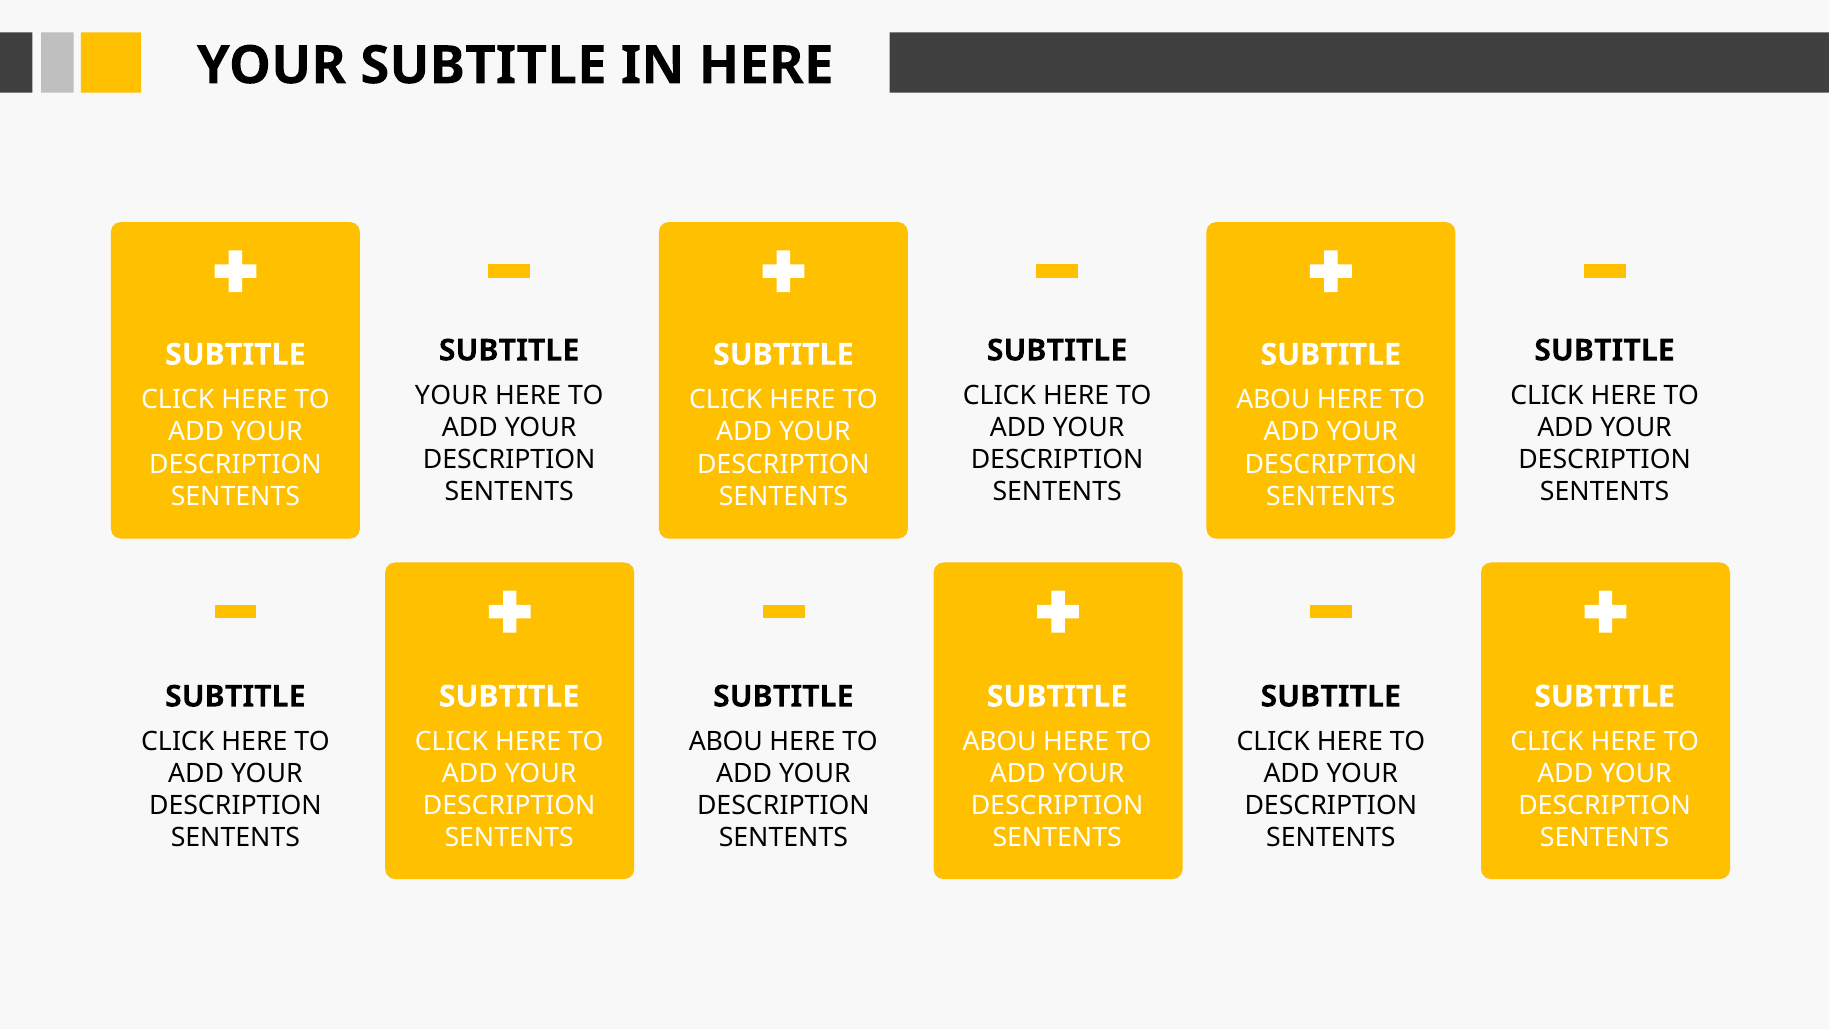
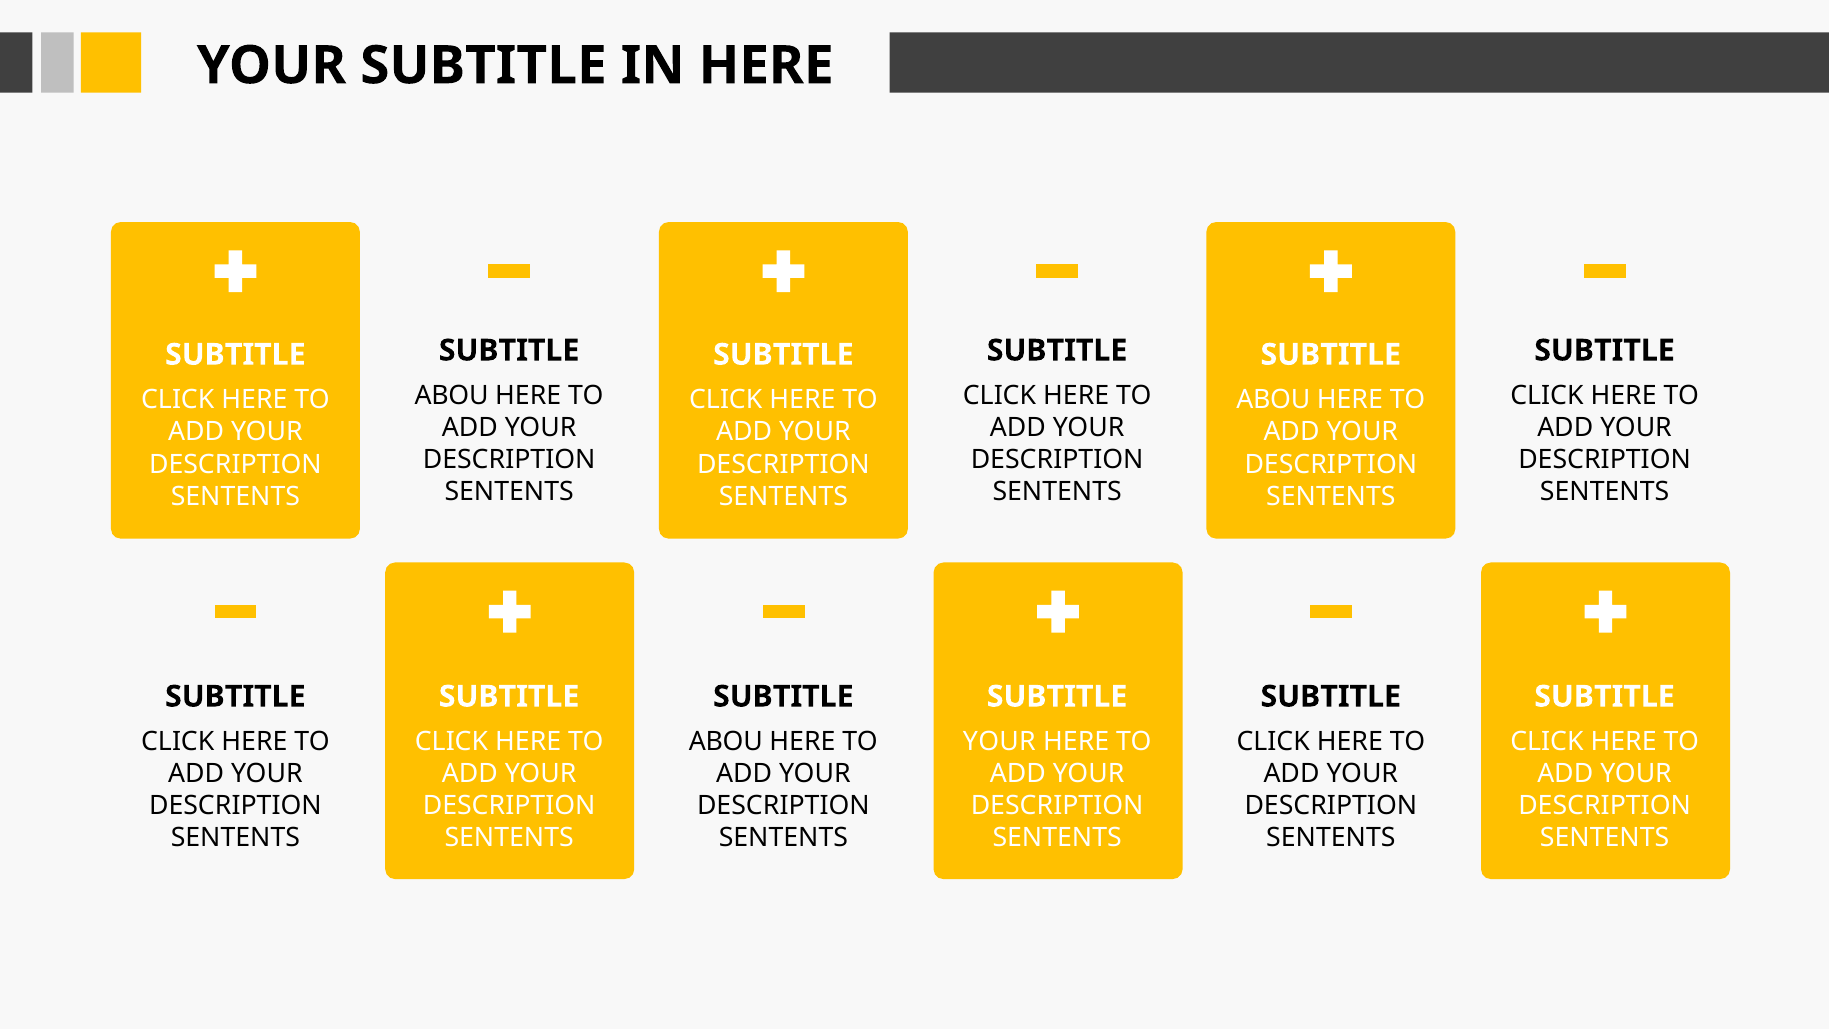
YOUR at (451, 396): YOUR -> ABOU
ABOU at (1000, 742): ABOU -> YOUR
